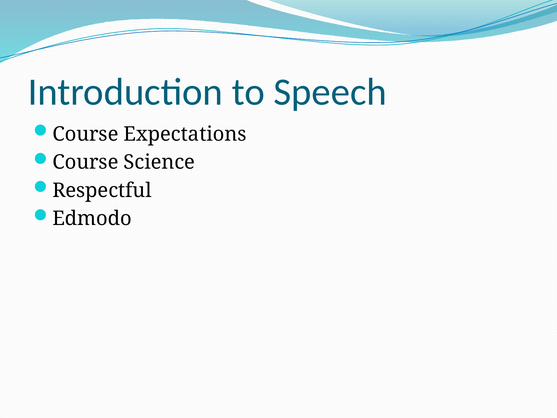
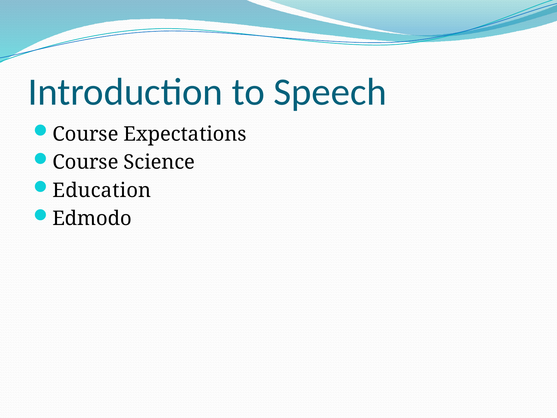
Respectful: Respectful -> Education
